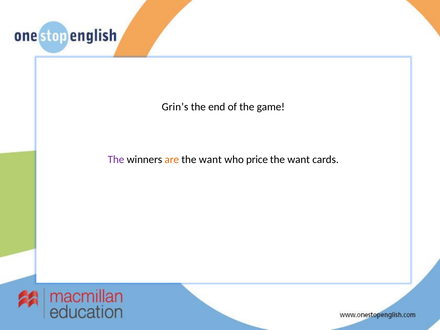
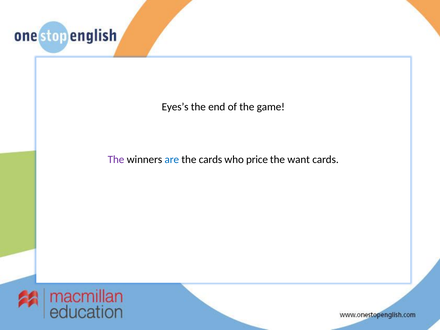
Grin’s: Grin’s -> Eyes’s
are colour: orange -> blue
want at (210, 160): want -> cards
